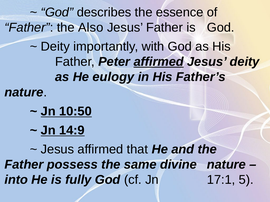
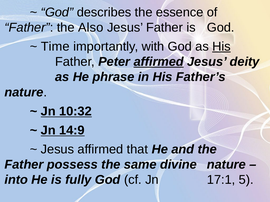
Deity at (55, 47): Deity -> Time
His at (221, 47) underline: none -> present
eulogy: eulogy -> phrase
10:50: 10:50 -> 10:32
